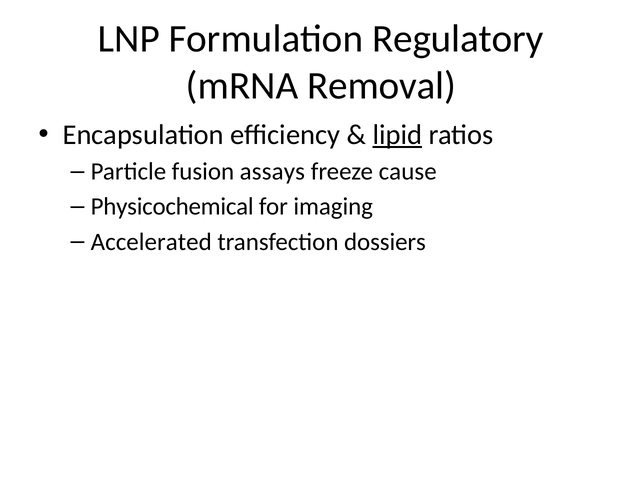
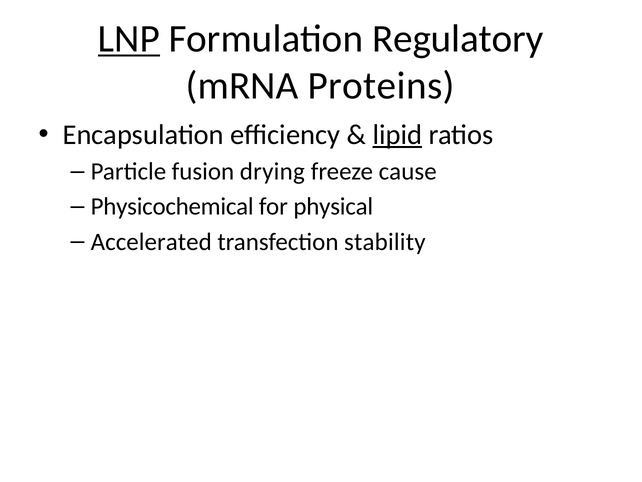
LNP underline: none -> present
Removal: Removal -> Proteins
assays: assays -> drying
imaging: imaging -> physical
dossiers: dossiers -> stability
